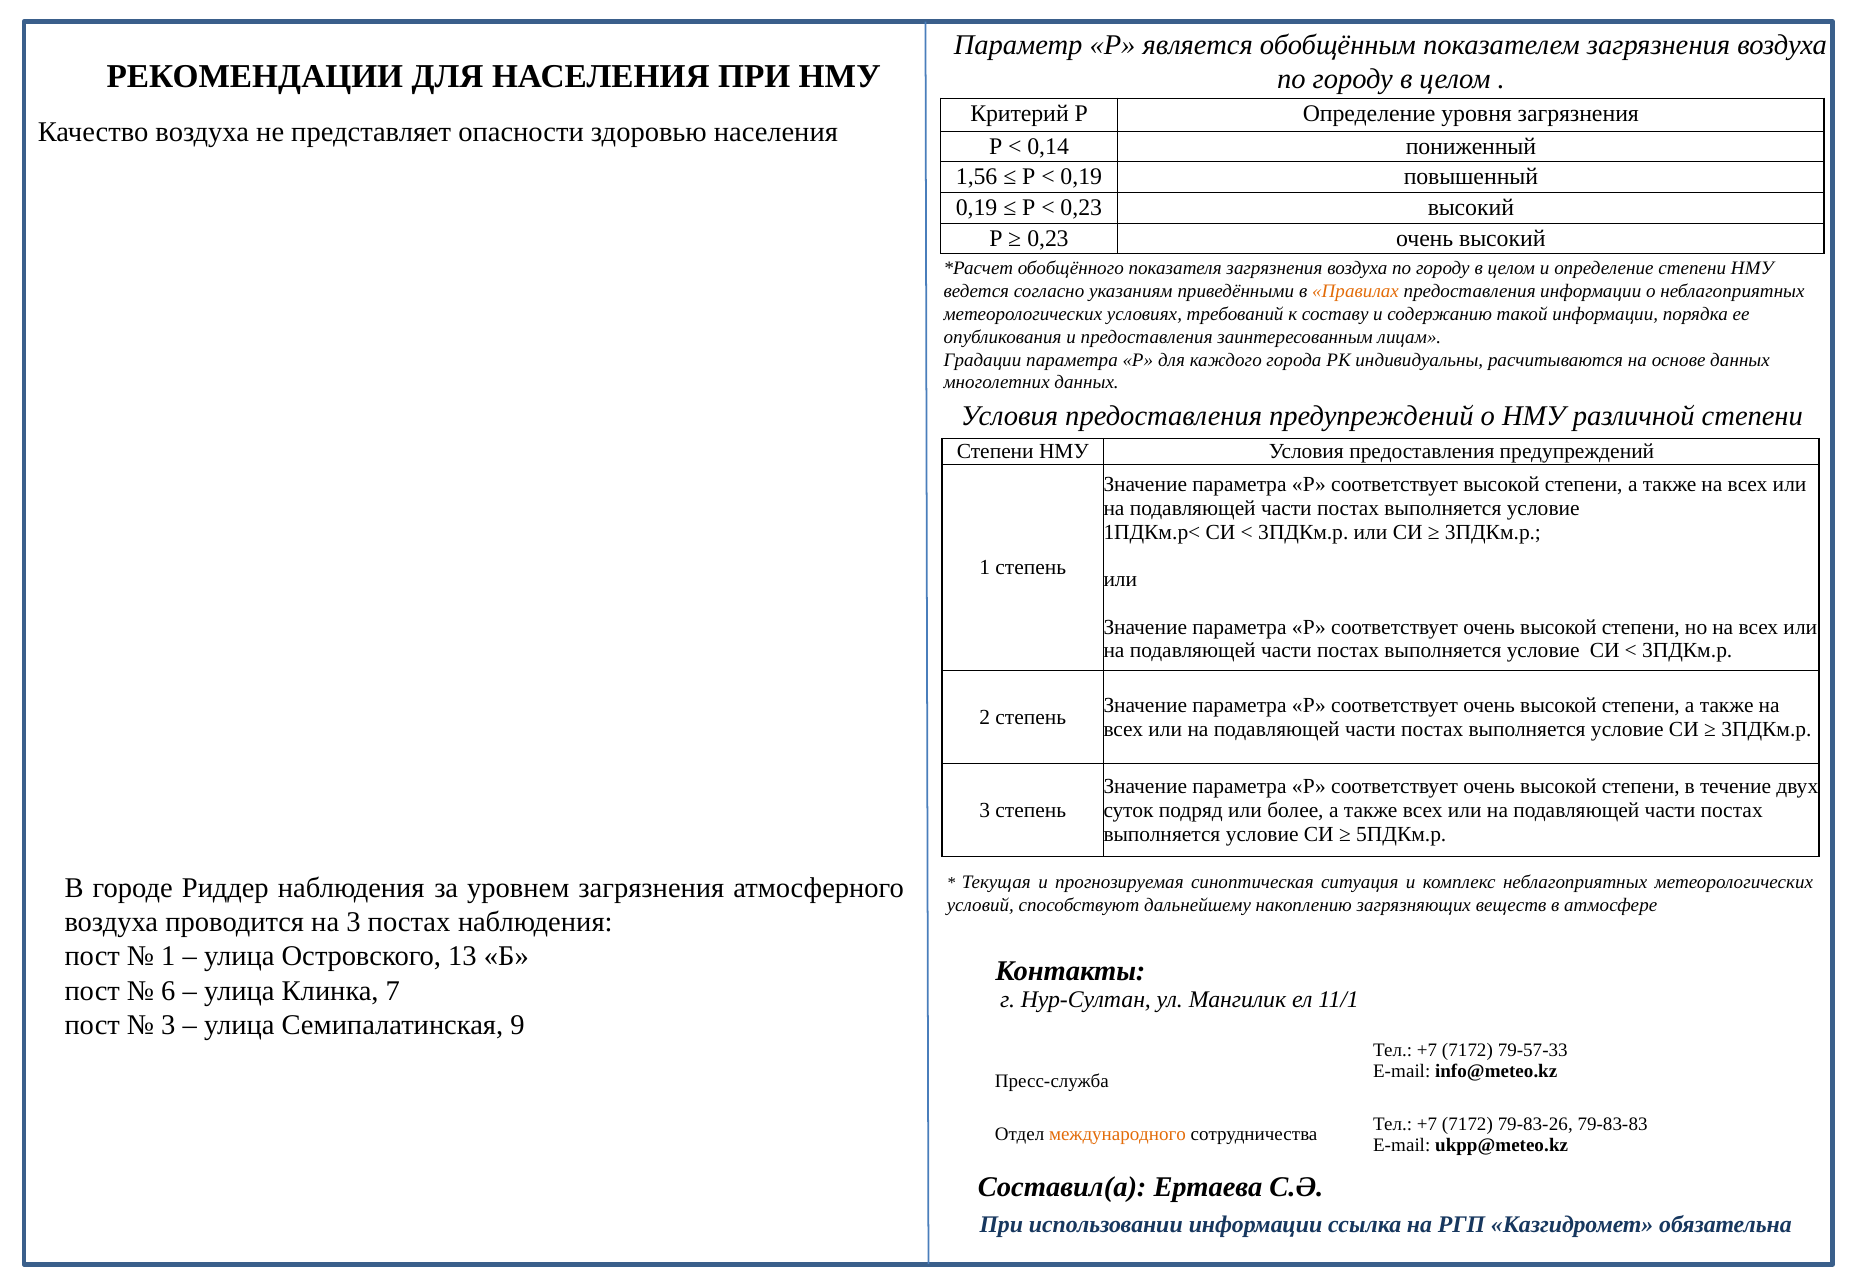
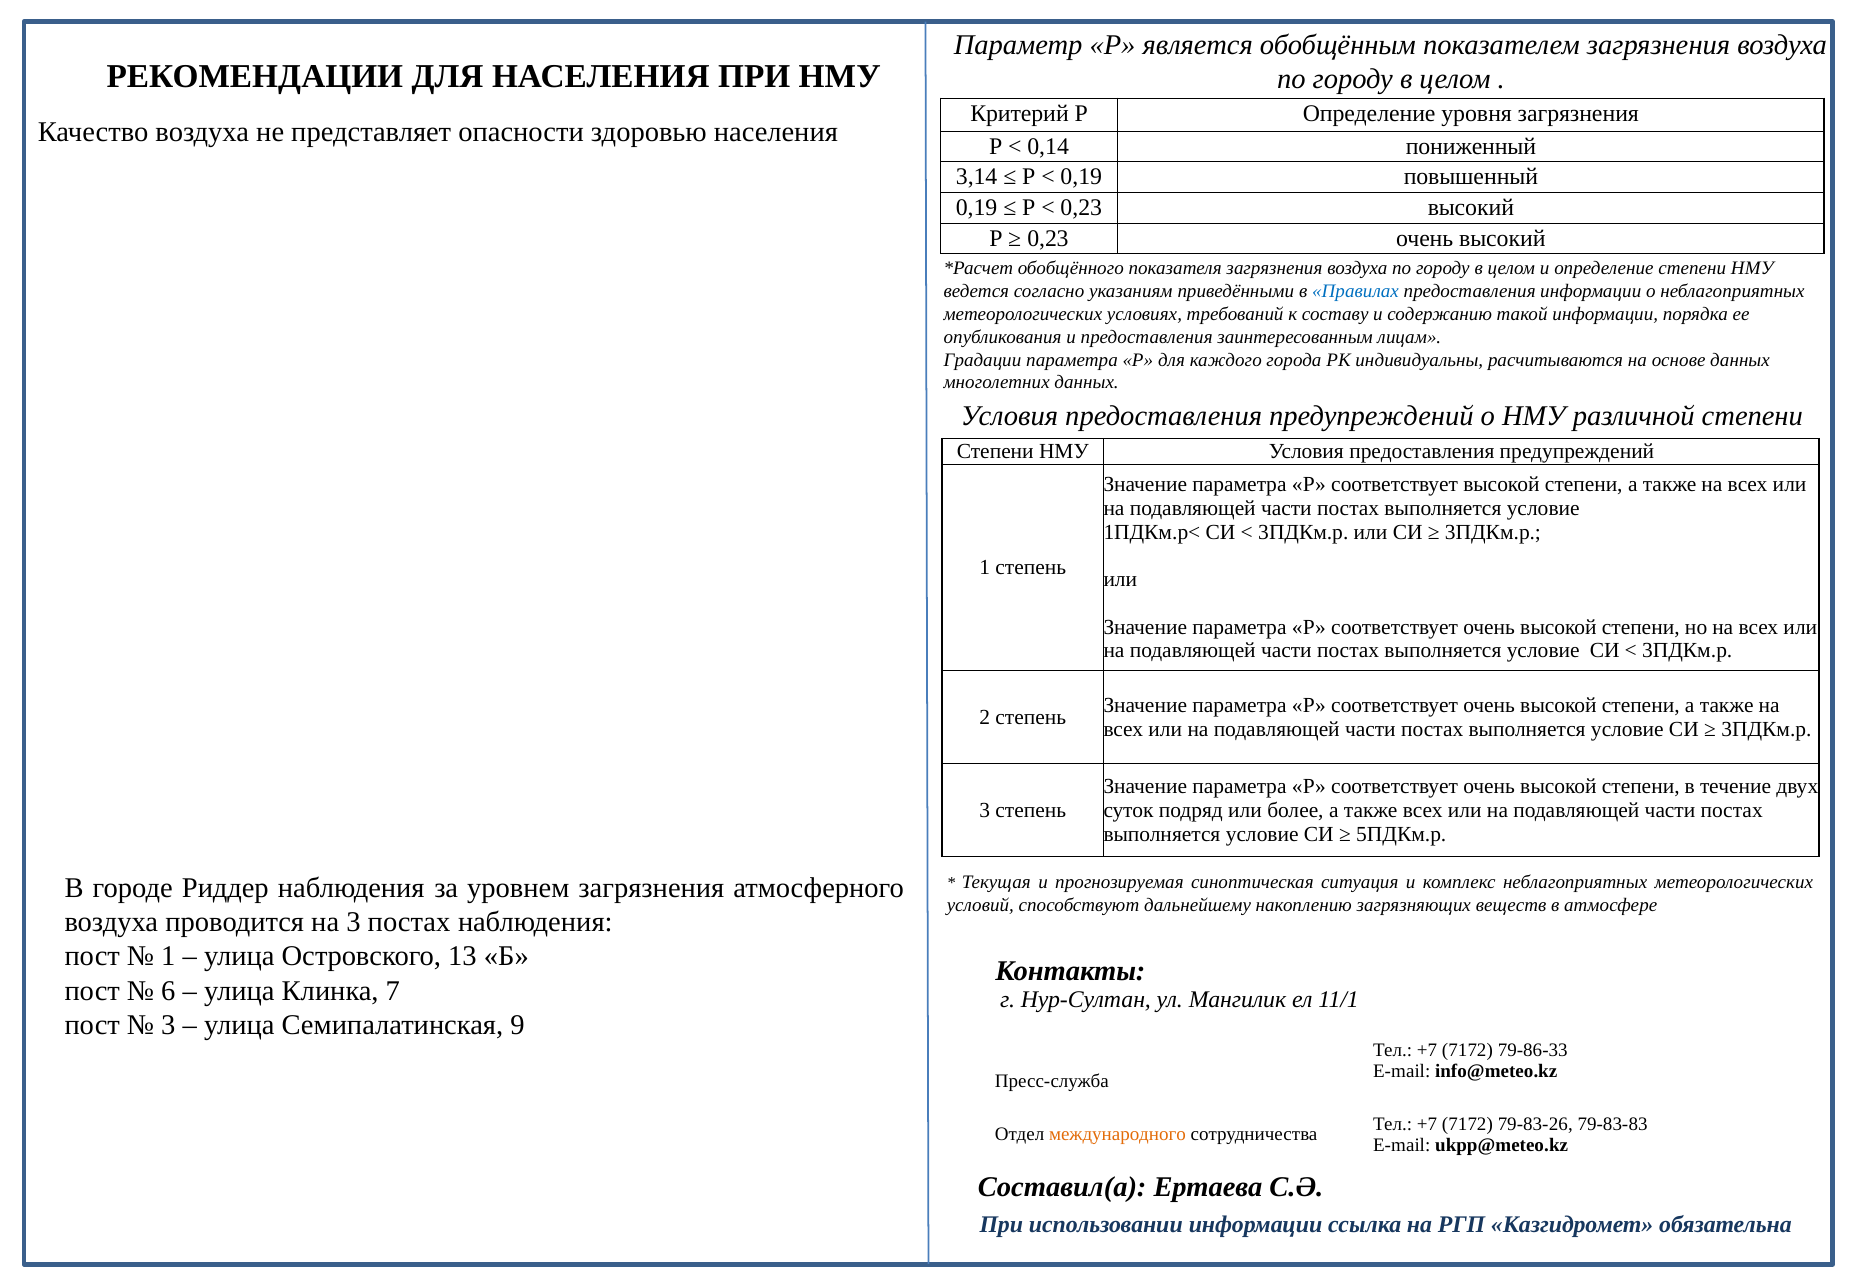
1,56: 1,56 -> 3,14
Правилах colour: orange -> blue
79-57-33: 79-57-33 -> 79-86-33
